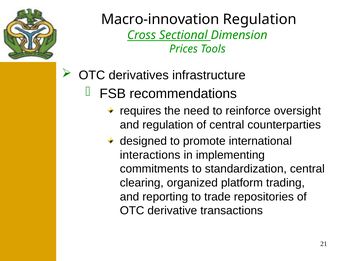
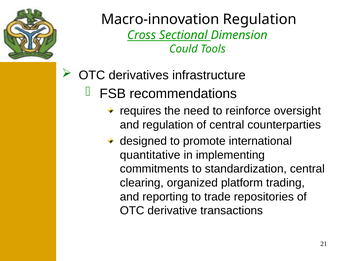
Prices: Prices -> Could
interactions: interactions -> quantitative
